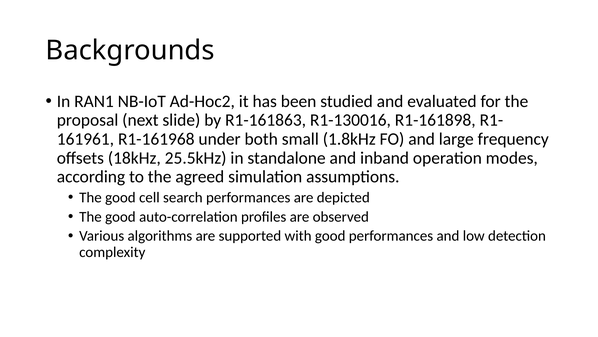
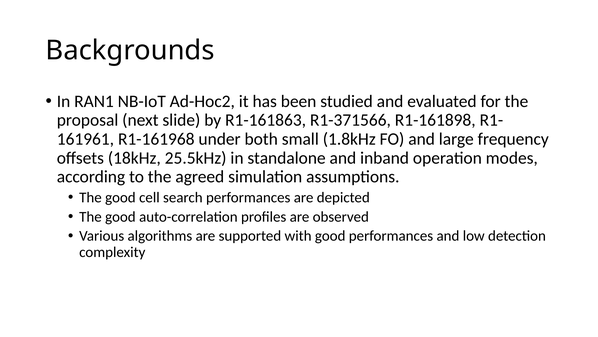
R1-130016: R1-130016 -> R1-371566
